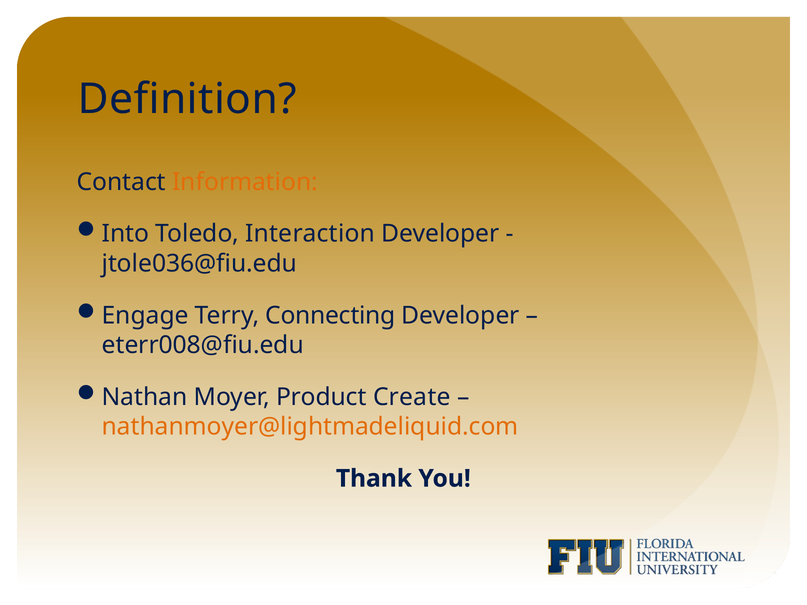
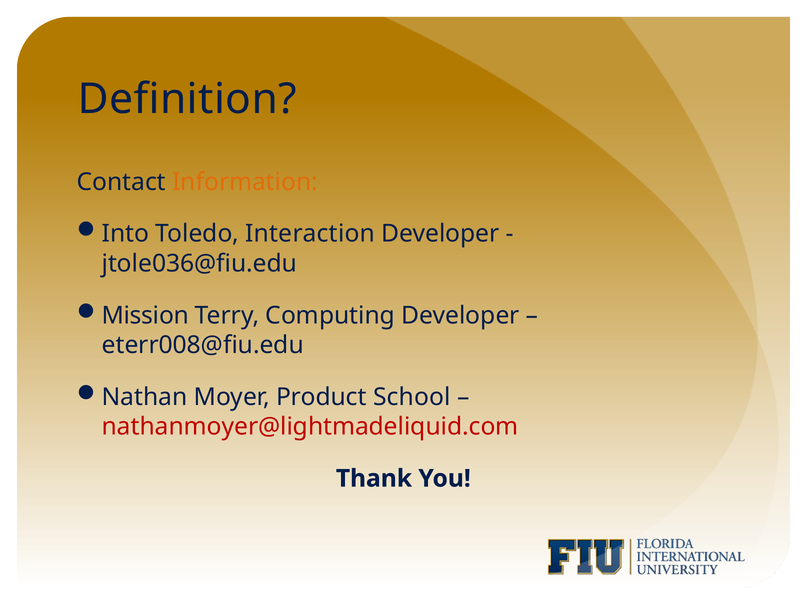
Engage: Engage -> Mission
Connecting: Connecting -> Computing
Create: Create -> School
nathanmoyer@lightmadeliquid.com colour: orange -> red
